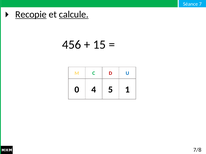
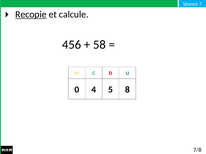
calcule underline: present -> none
15: 15 -> 58
1: 1 -> 8
